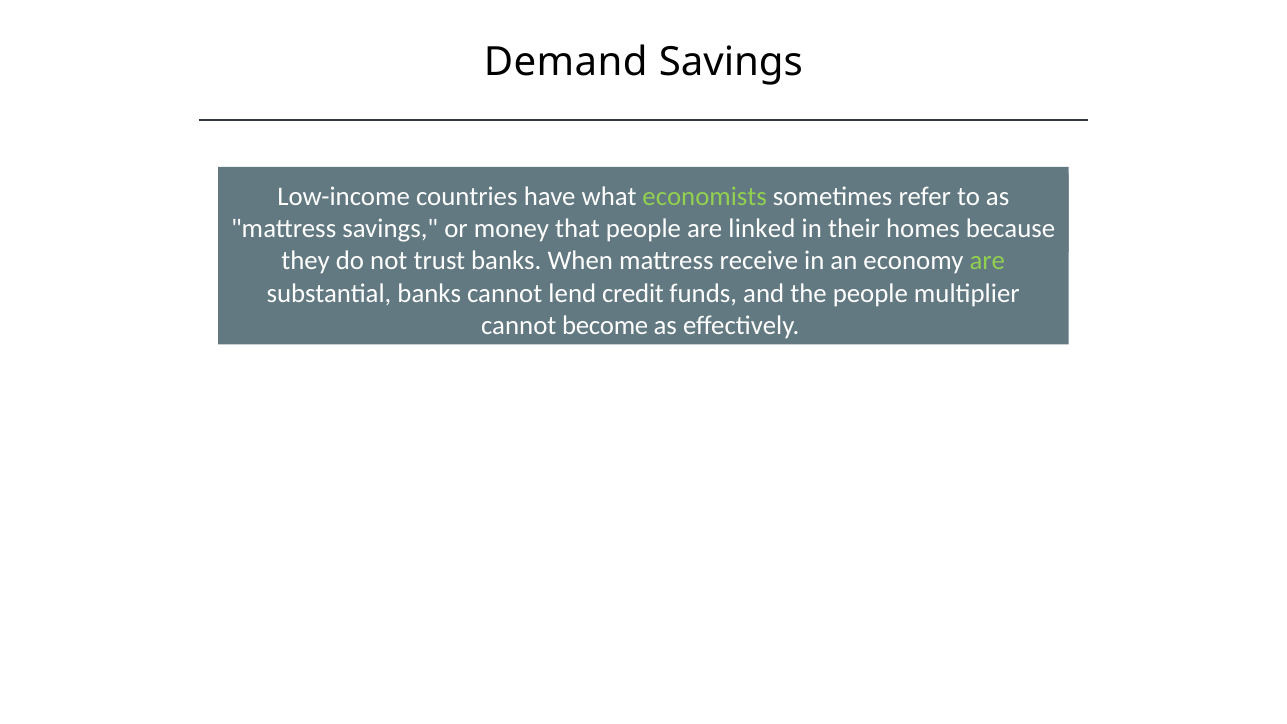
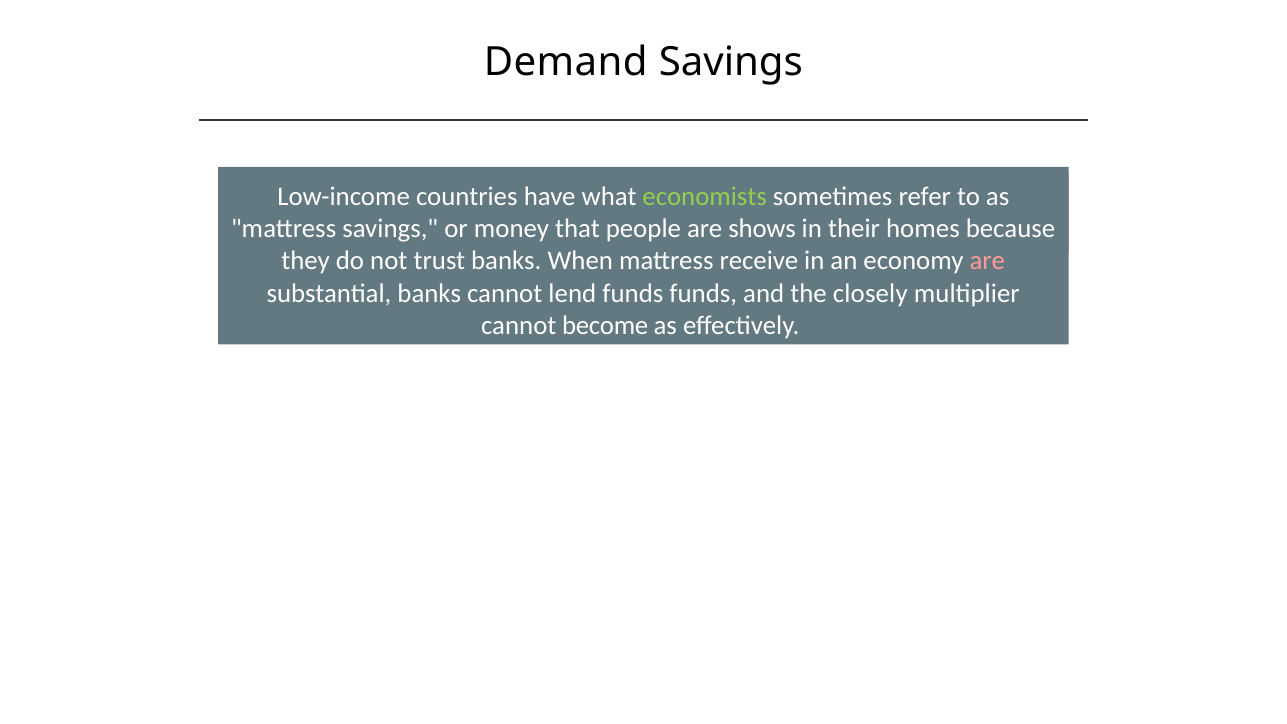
linked: linked -> shows
are at (987, 261) colour: light green -> pink
lend credit: credit -> funds
the people: people -> closely
